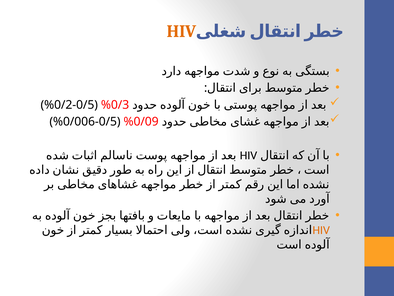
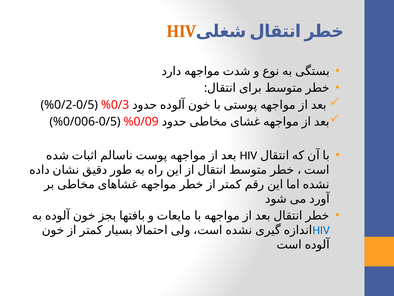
HIV at (321, 230) colour: orange -> blue
